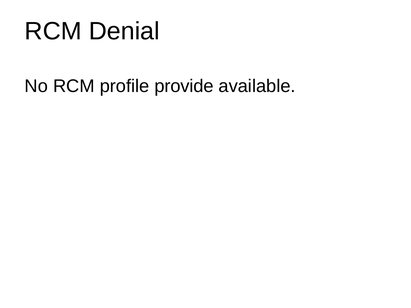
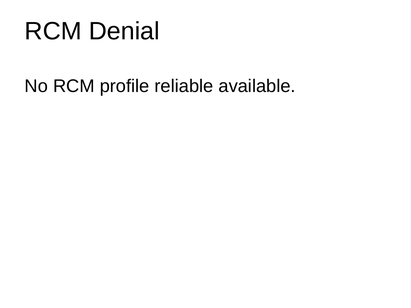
provide: provide -> reliable
